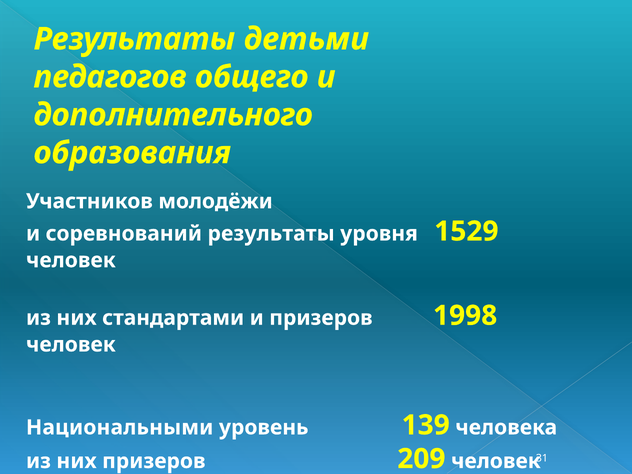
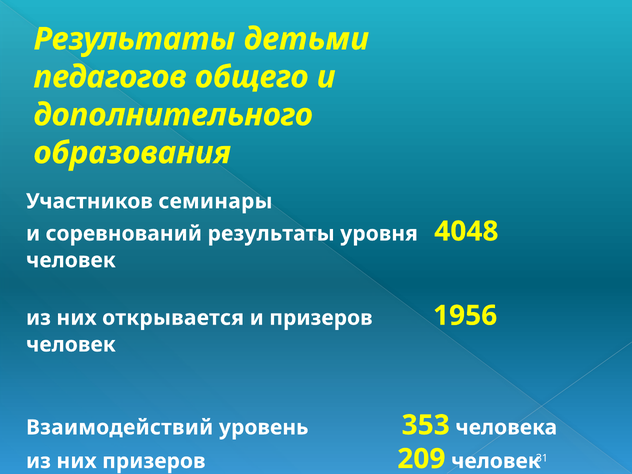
молодёжи: молодёжи -> семинары
1529: 1529 -> 4048
стандартами: стандартами -> открывается
1998: 1998 -> 1956
Национальными: Национальными -> Взаимодействий
139: 139 -> 353
